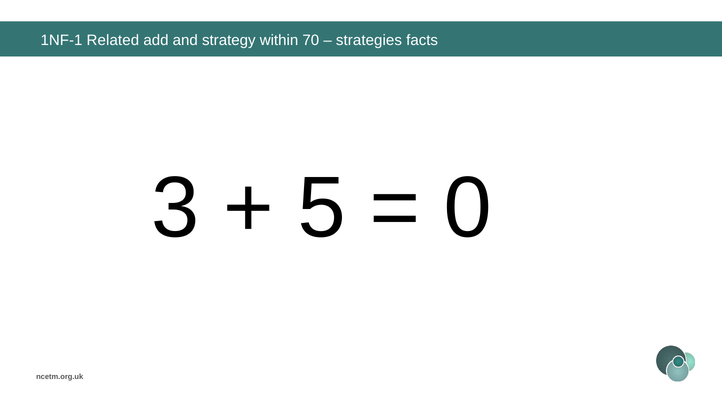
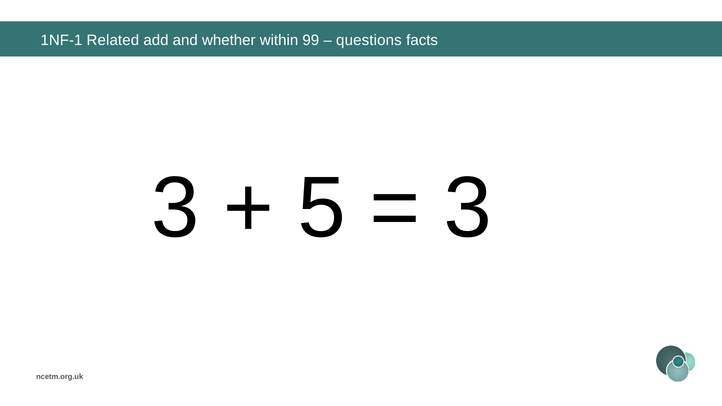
strategy: strategy -> whether
70: 70 -> 99
strategies: strategies -> questions
0 at (468, 208): 0 -> 3
